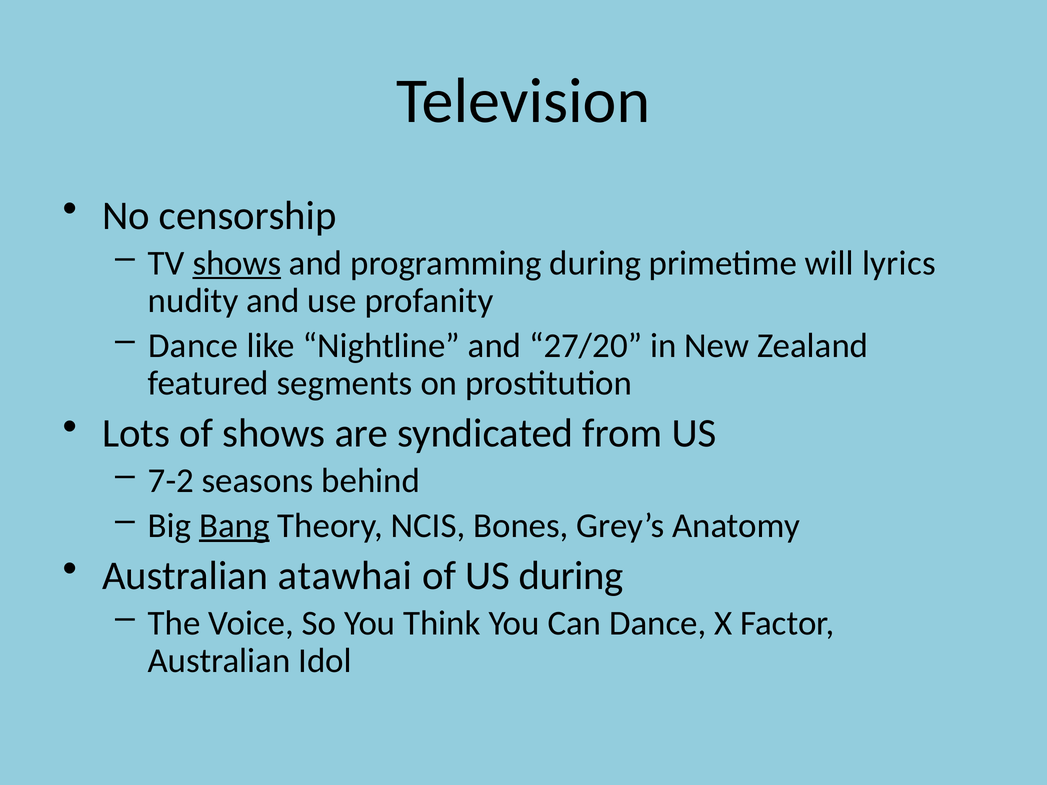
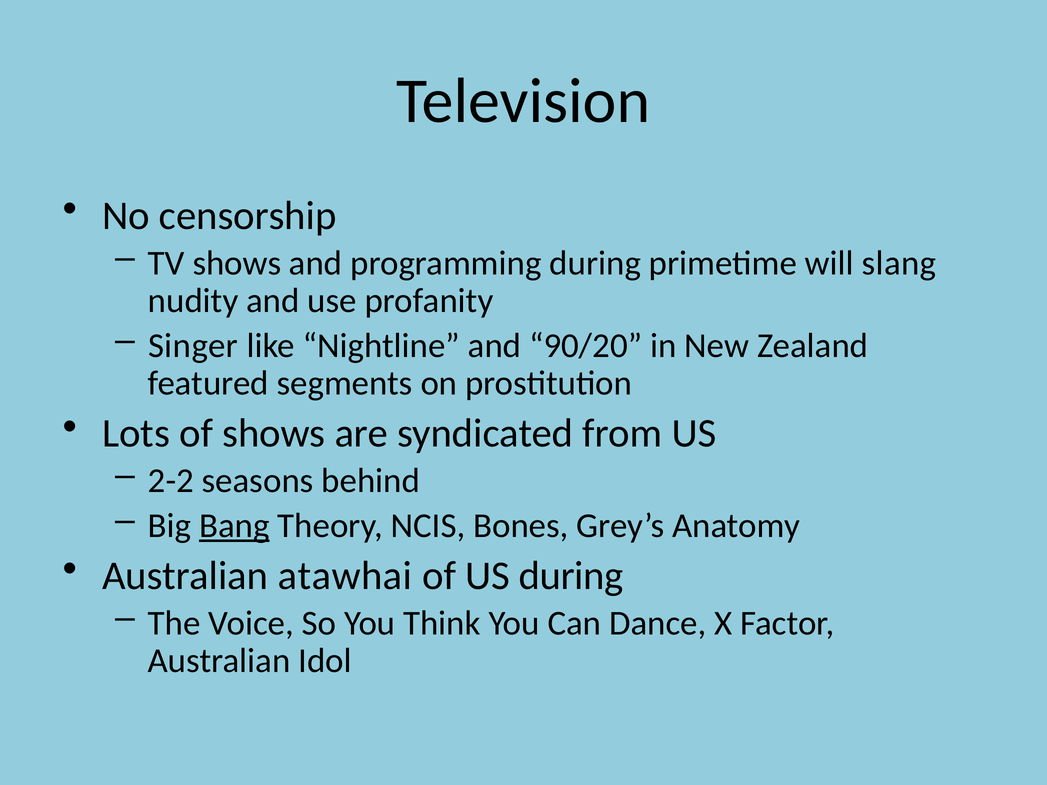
shows at (237, 263) underline: present -> none
lyrics: lyrics -> slang
Dance at (193, 346): Dance -> Singer
27/20: 27/20 -> 90/20
7-2: 7-2 -> 2-2
